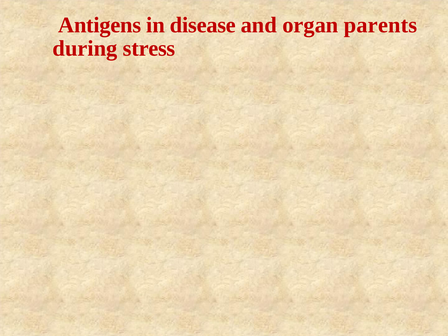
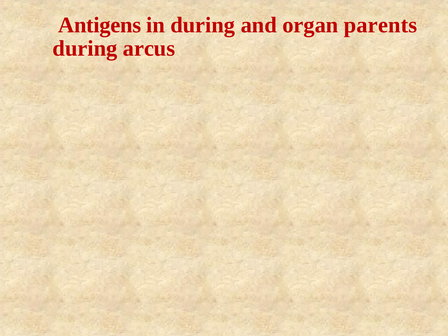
in disease: disease -> during
stress: stress -> arcus
